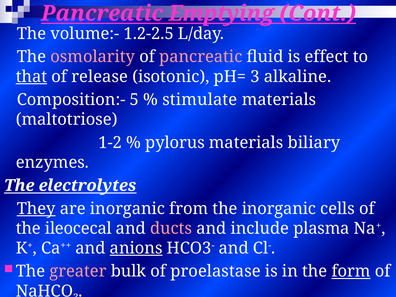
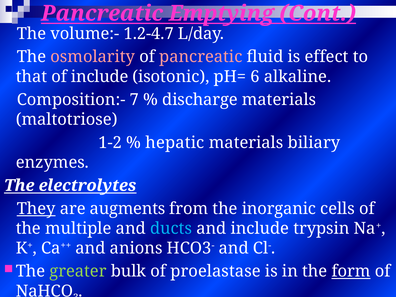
1.2-2.5: 1.2-2.5 -> 1.2-4.7
that underline: present -> none
of release: release -> include
pH= 3: 3 -> 6
5: 5 -> 7
stimulate: stimulate -> discharge
pylorus: pylorus -> hepatic
are inorganic: inorganic -> augments
ileocecal: ileocecal -> multiple
ducts colour: pink -> light blue
plasma: plasma -> trypsin
anions underline: present -> none
greater colour: pink -> light green
